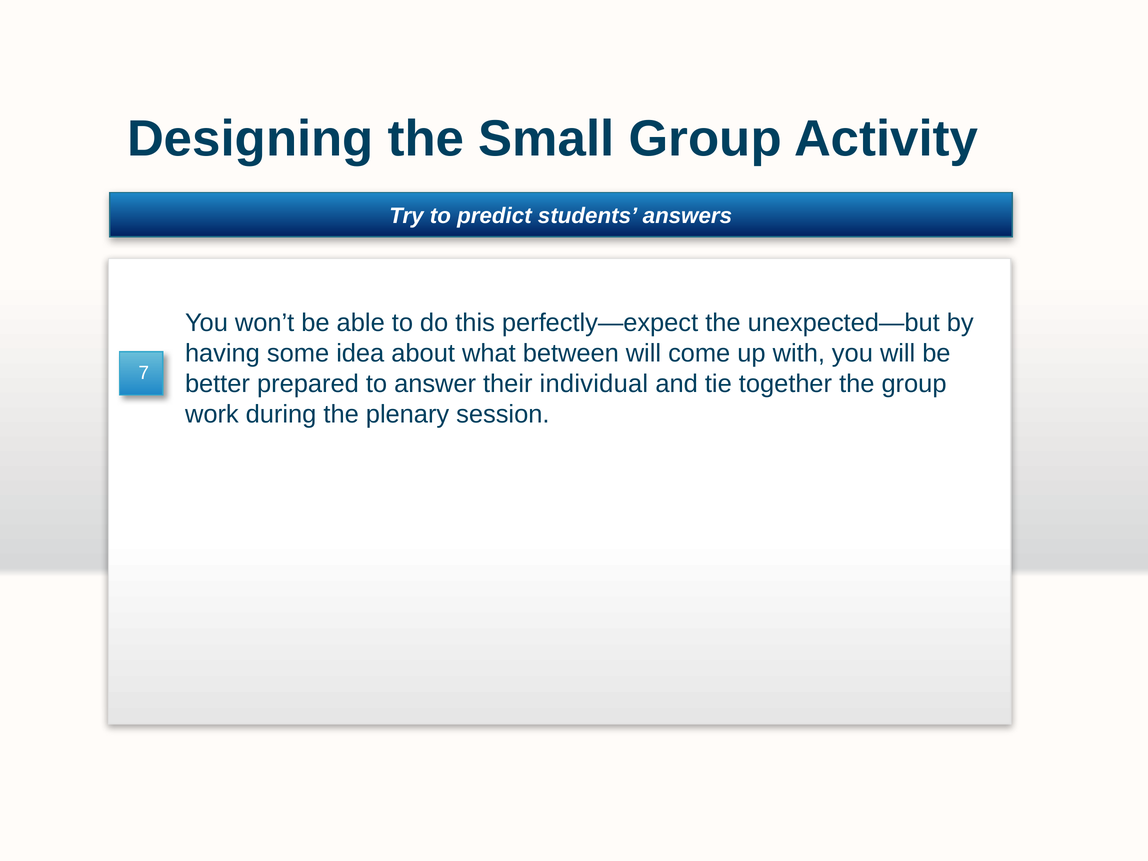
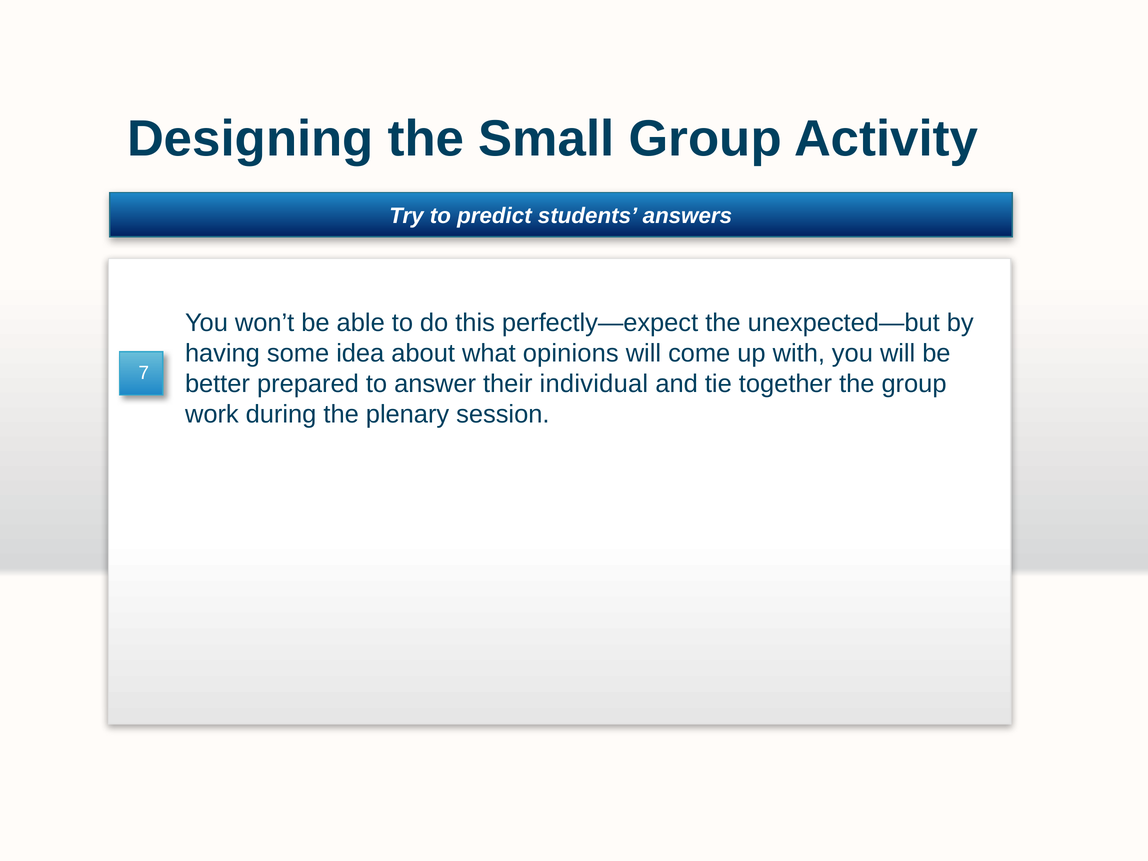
between: between -> opinions
